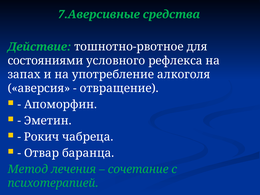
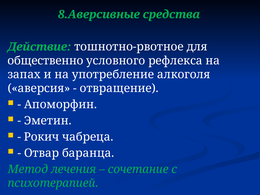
7.Аверсивные: 7.Аверсивные -> 8.Аверсивные
состояниями: состояниями -> общественно
